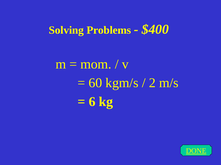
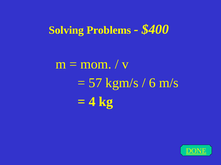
60: 60 -> 57
2: 2 -> 6
6: 6 -> 4
